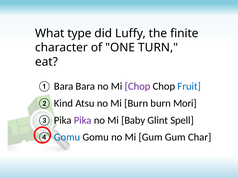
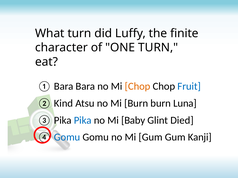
What type: type -> turn
Chop at (138, 87) colour: purple -> orange
Mori: Mori -> Luna
Pika at (83, 121) colour: purple -> blue
Spell: Spell -> Died
Char: Char -> Kanji
